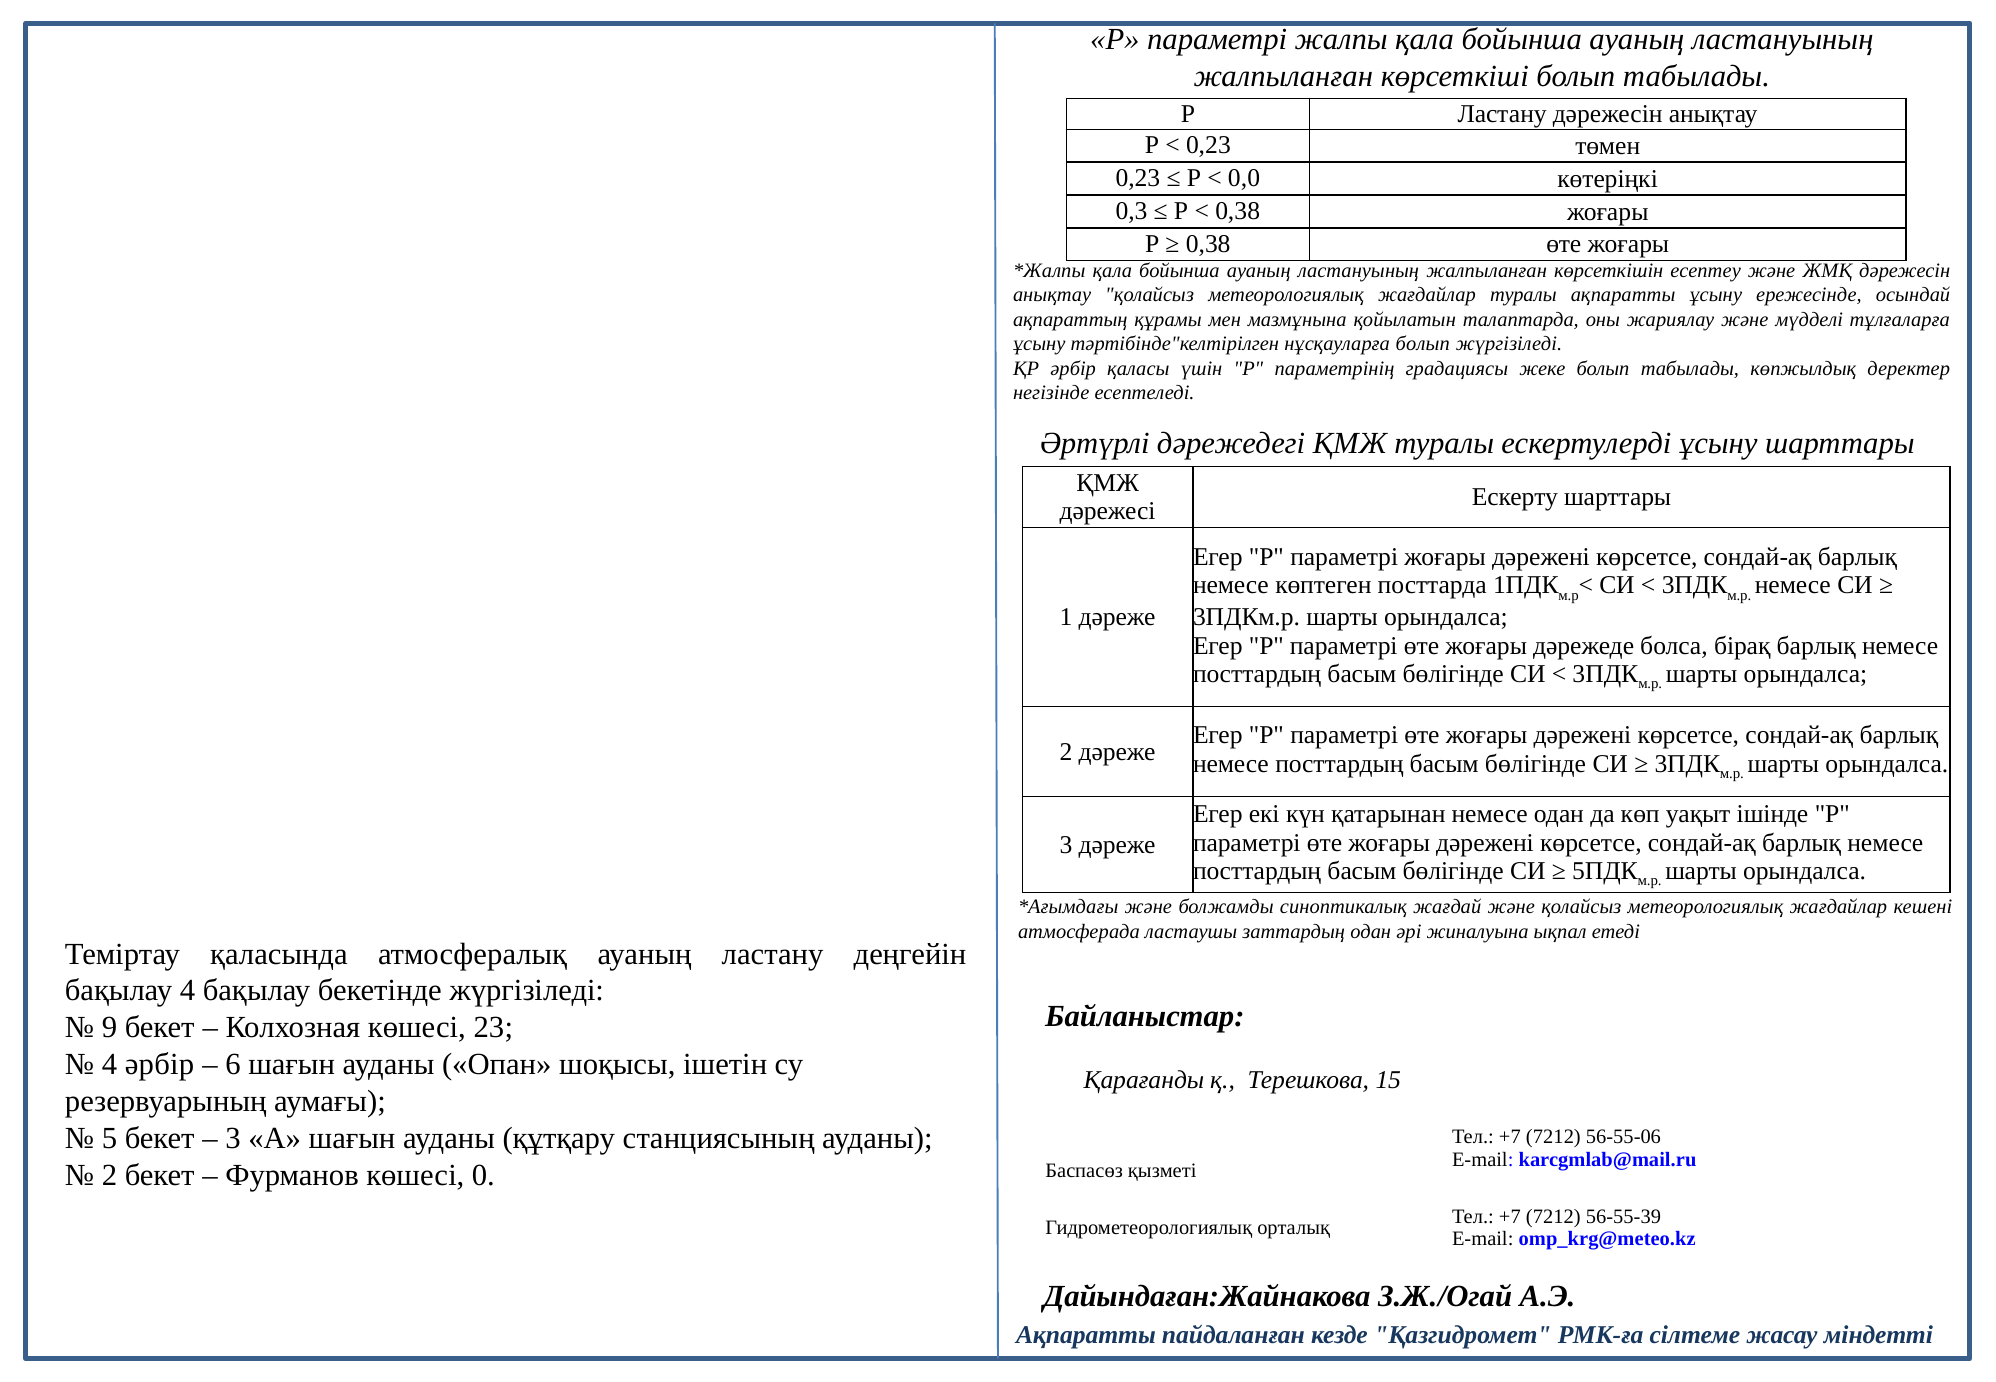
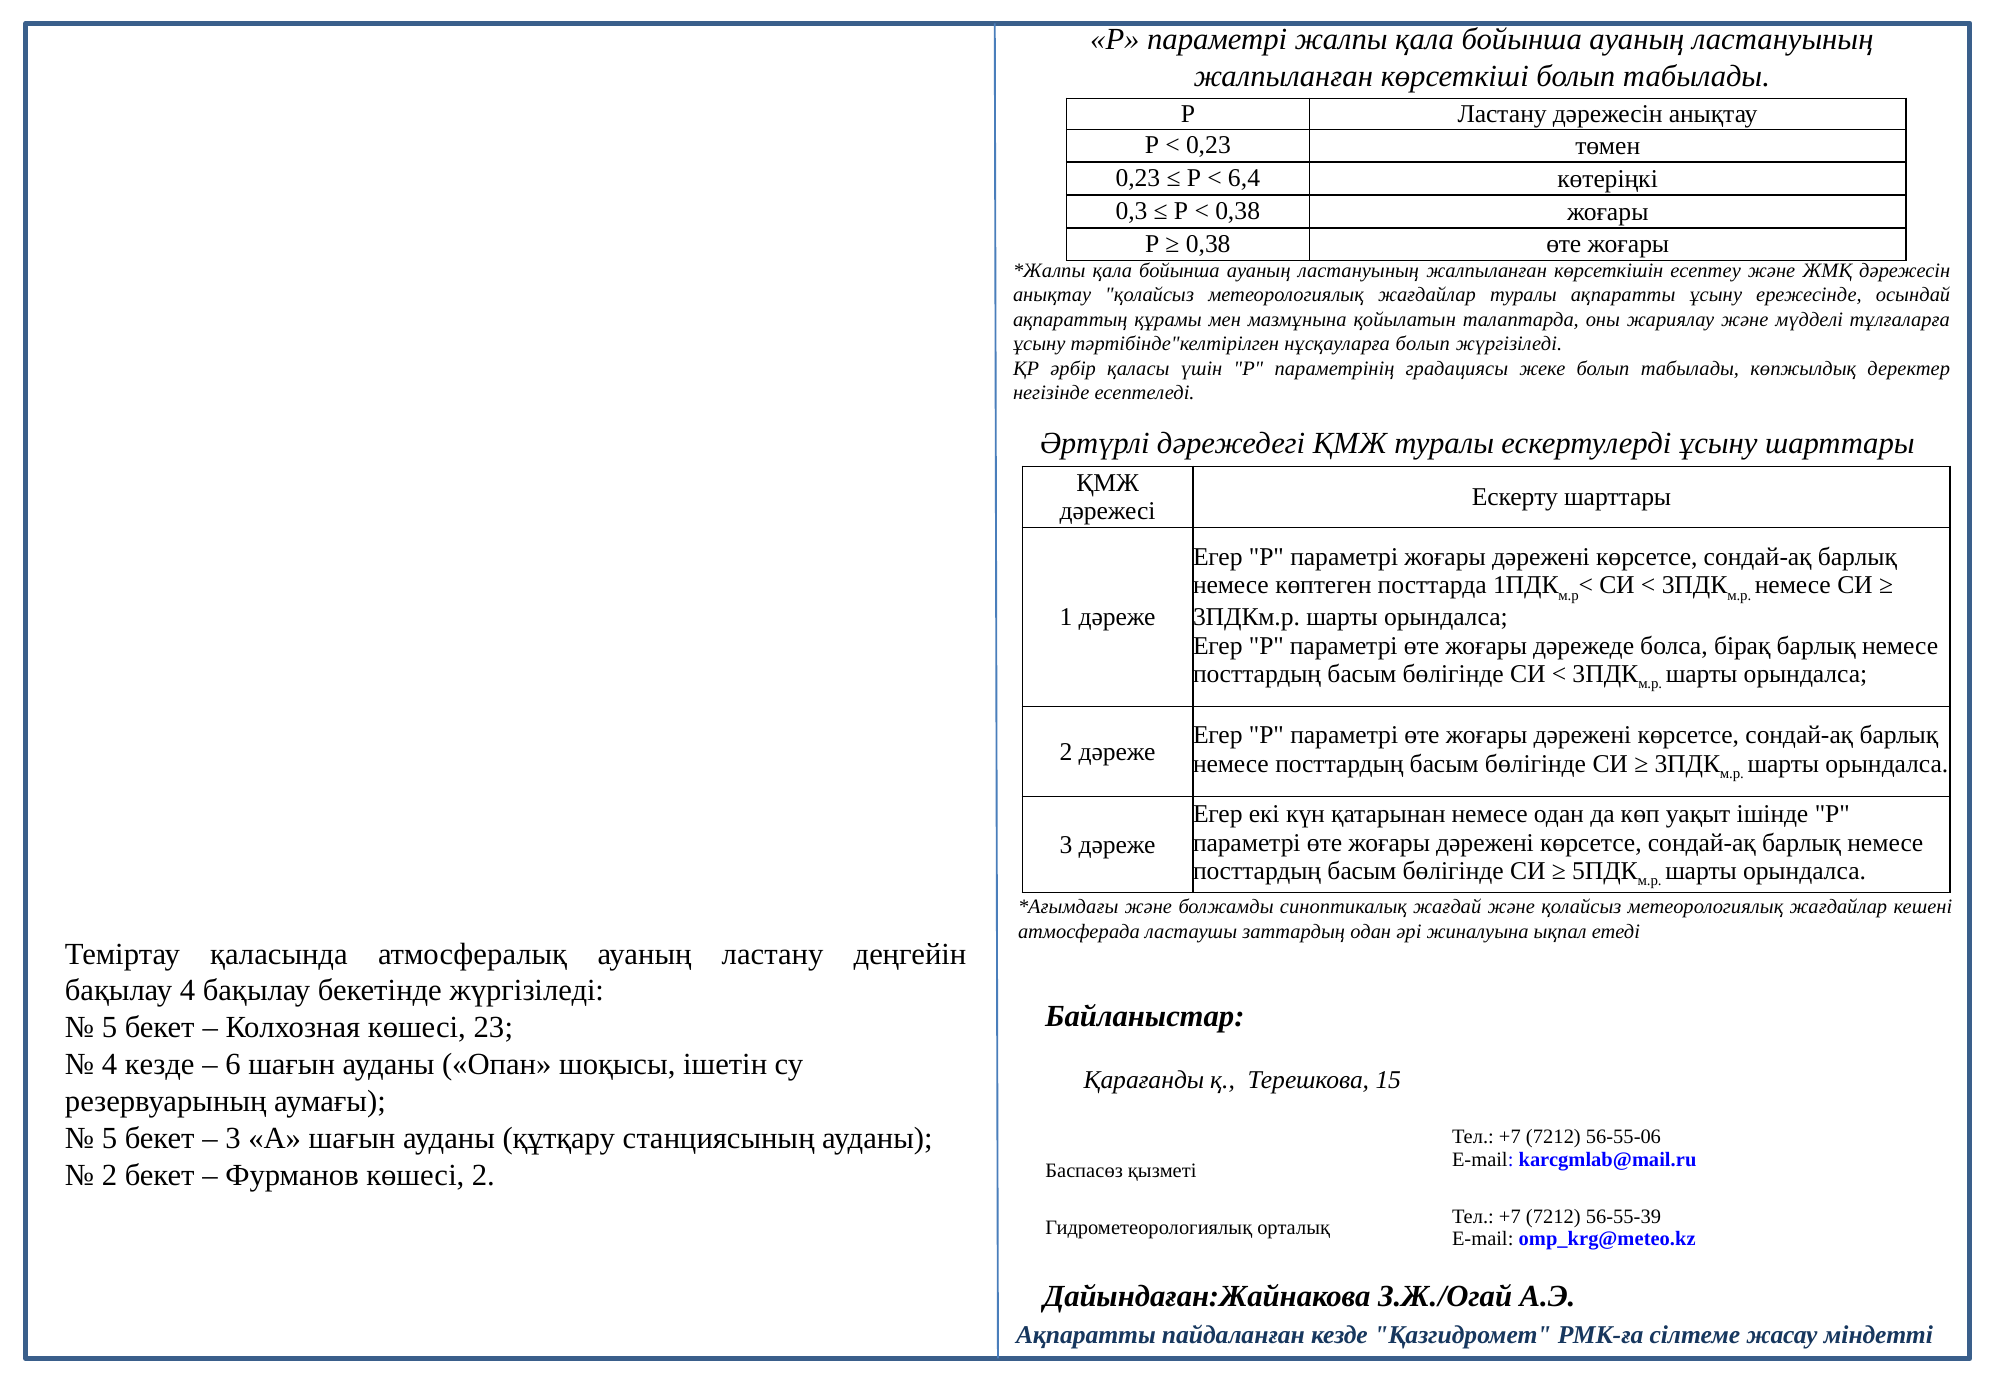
0,0: 0,0 -> 6,4
9 at (109, 1028): 9 -> 5
4 әрбір: әрбір -> кезде
көшесі 0: 0 -> 2
